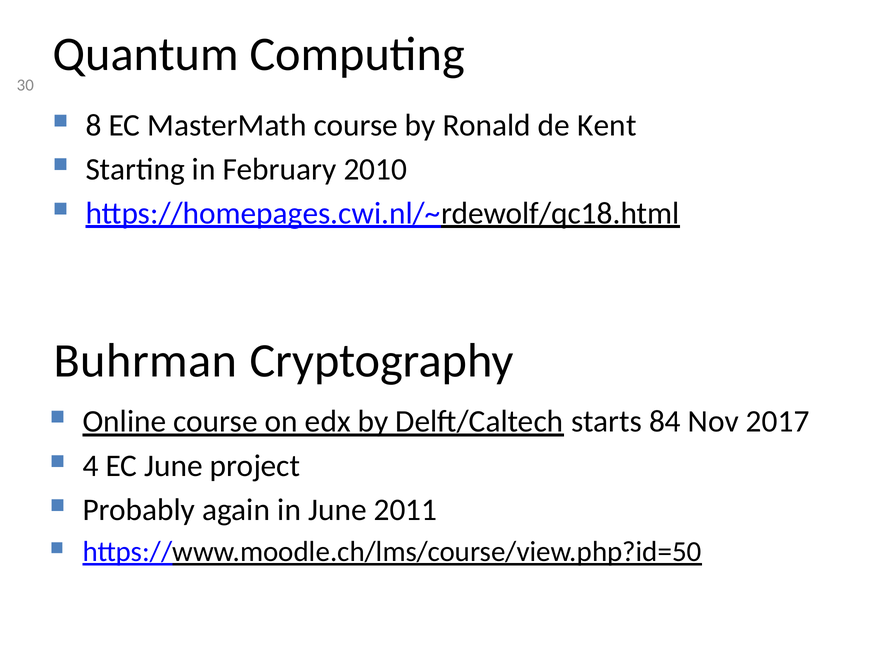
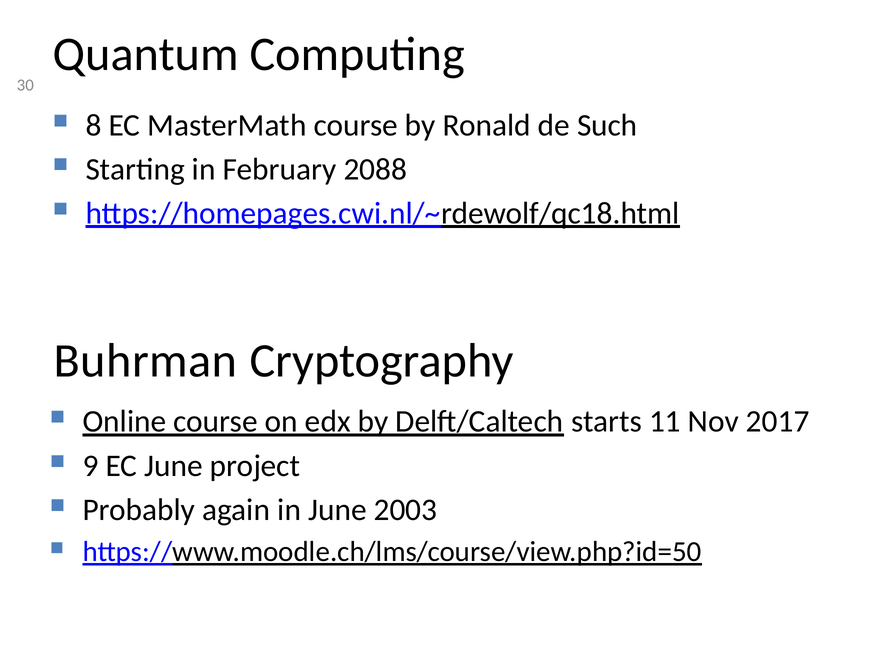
Kent: Kent -> Such
2010: 2010 -> 2088
84: 84 -> 11
4: 4 -> 9
2011: 2011 -> 2003
